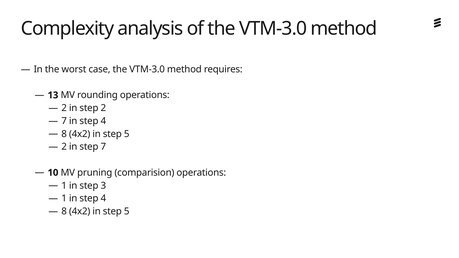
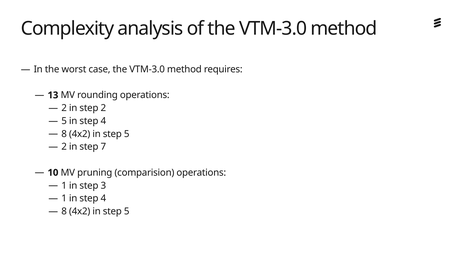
7 at (64, 121): 7 -> 5
